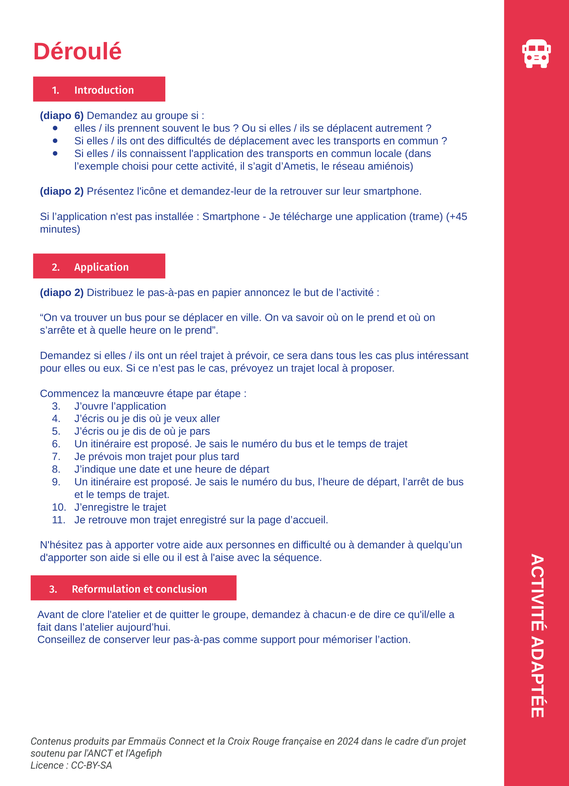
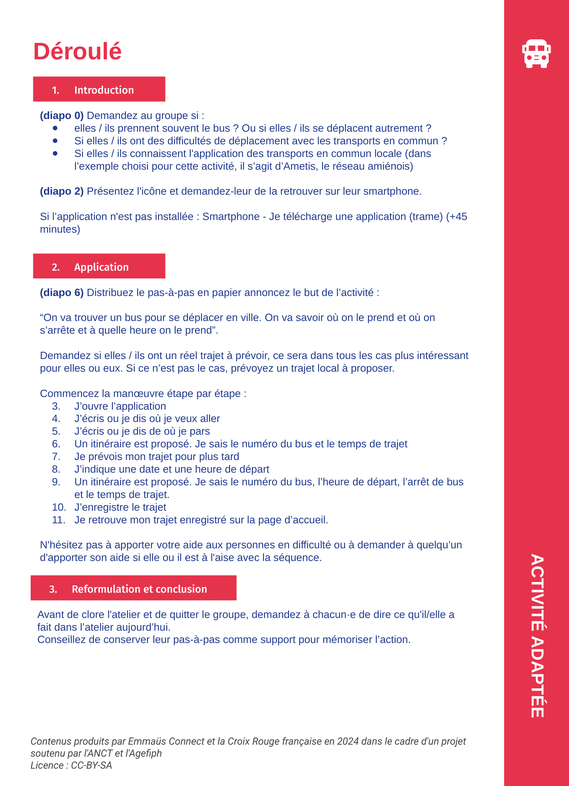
diapo 6: 6 -> 0
2 at (79, 292): 2 -> 6
